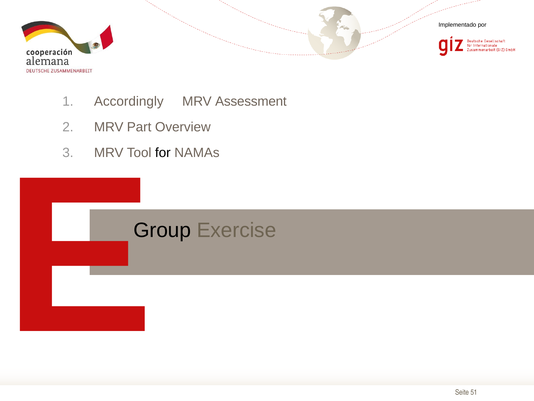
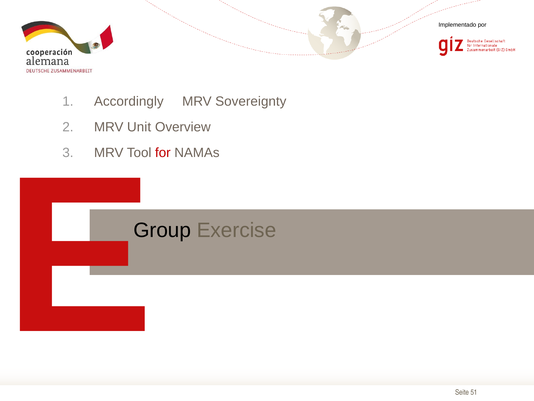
Assessment: Assessment -> Sovereignty
Part: Part -> Unit
for colour: black -> red
